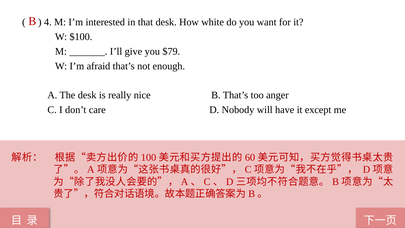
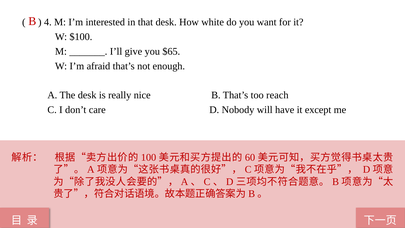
$79: $79 -> $65
anger: anger -> reach
